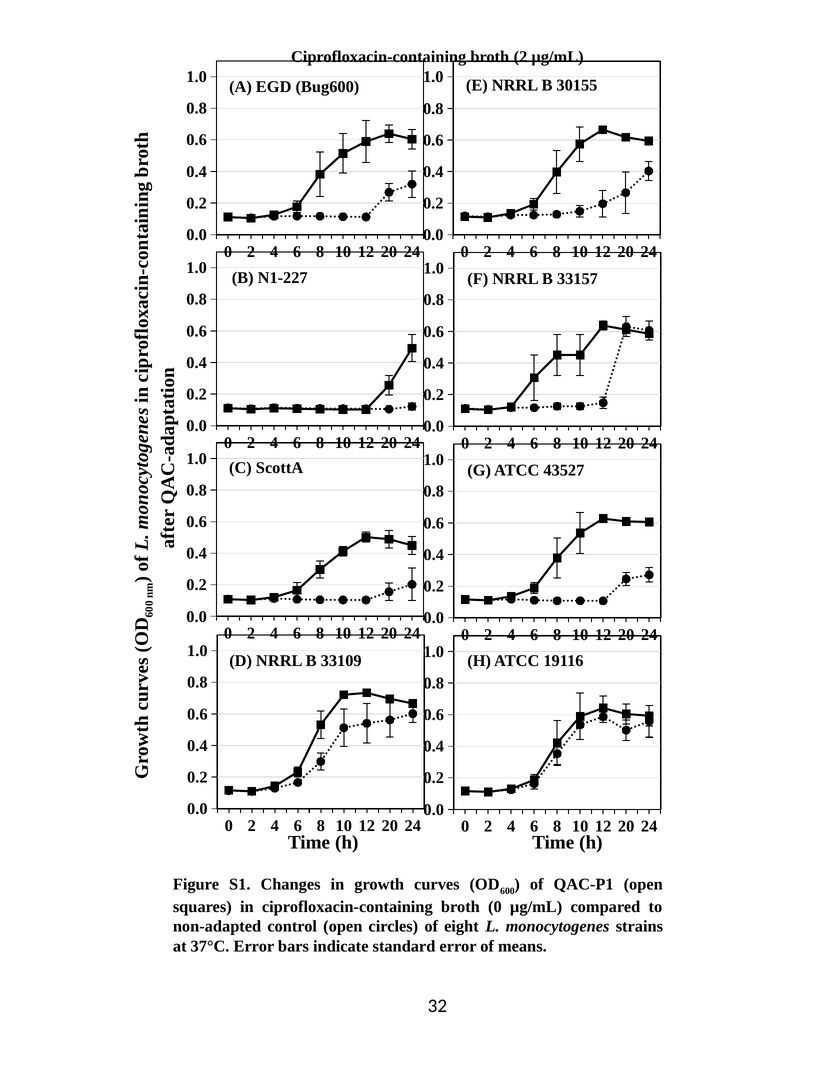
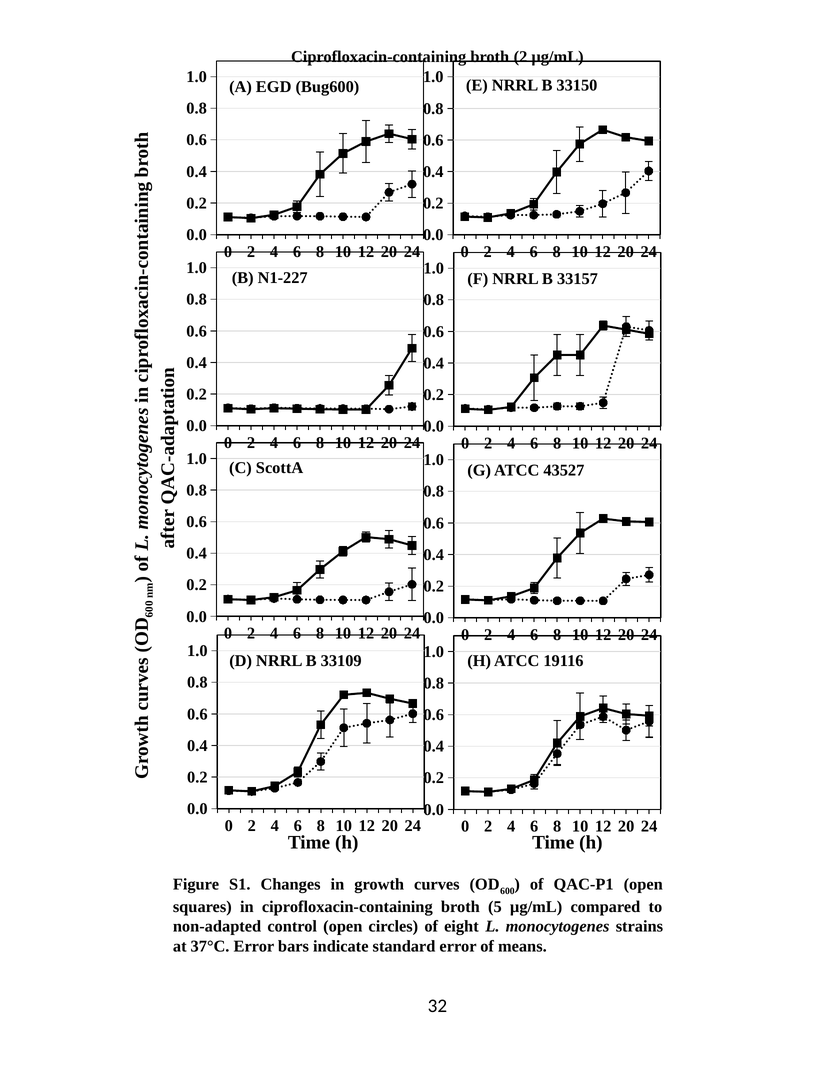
30155: 30155 -> 33150
broth 0: 0 -> 5
